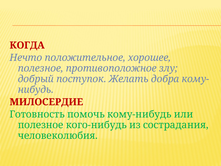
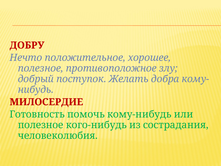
КОГДА: КОГДА -> ДОБРУ
